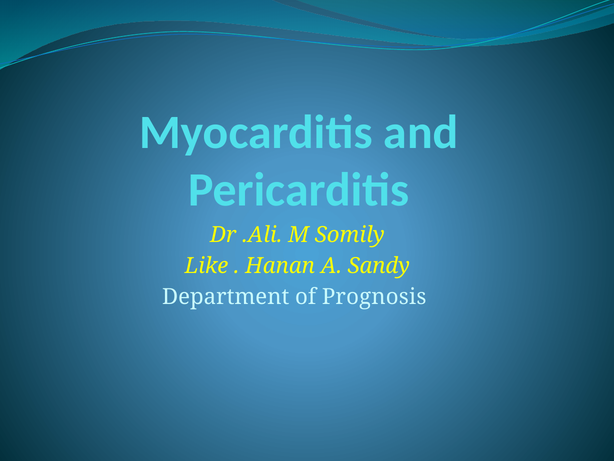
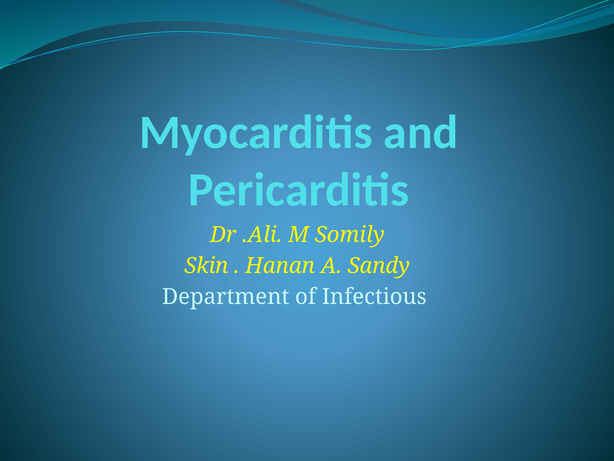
Like: Like -> Skin
Prognosis: Prognosis -> Infectious
